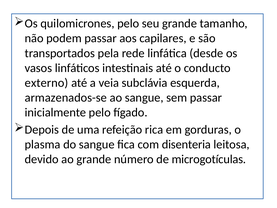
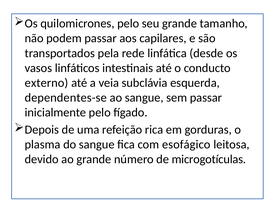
armazenados-se: armazenados-se -> dependentes-se
disenteria: disenteria -> esofágico
